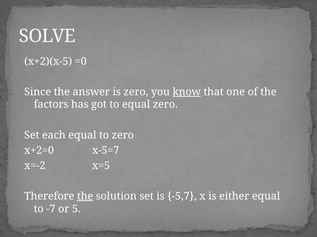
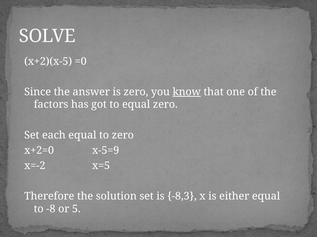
x-5=7: x-5=7 -> x-5=9
the at (85, 197) underline: present -> none
-5,7: -5,7 -> -8,3
-7: -7 -> -8
